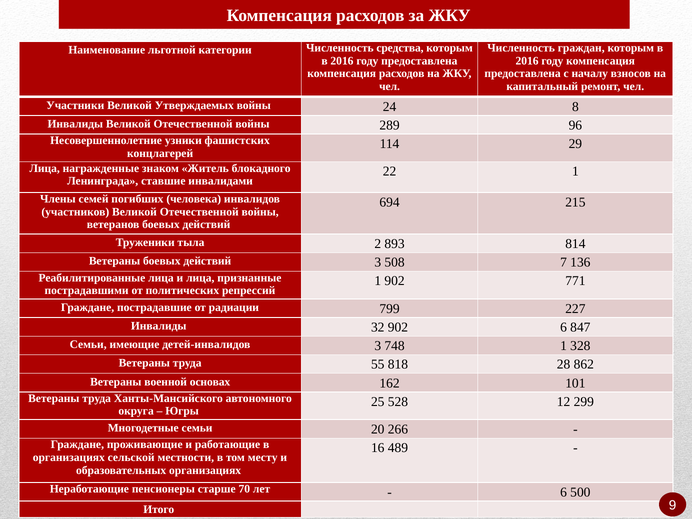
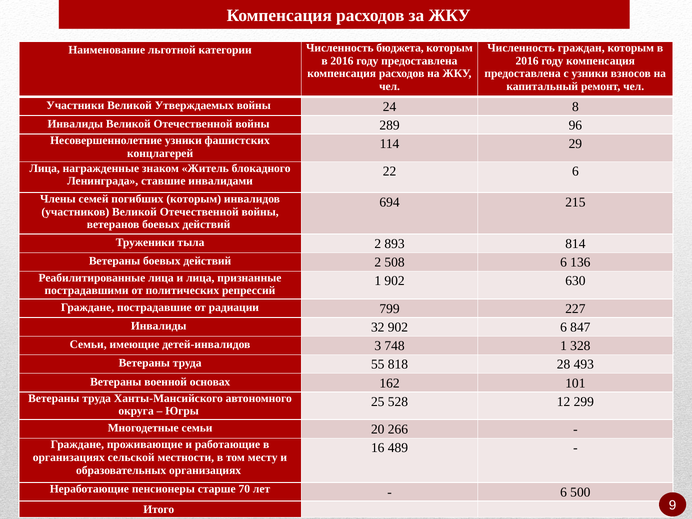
средства: средства -> бюджета
с началу: началу -> узники
22 1: 1 -> 6
погибших человека: человека -> которым
действий 3: 3 -> 2
508 7: 7 -> 6
771: 771 -> 630
862: 862 -> 493
